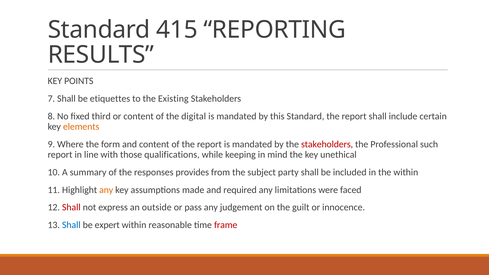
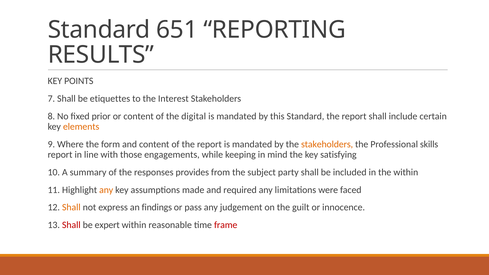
415: 415 -> 651
Existing: Existing -> Interest
third: third -> prior
stakeholders at (327, 144) colour: red -> orange
such: such -> skills
qualifications: qualifications -> engagements
unethical: unethical -> satisfying
Shall at (71, 207) colour: red -> orange
outside: outside -> findings
Shall at (71, 225) colour: blue -> red
